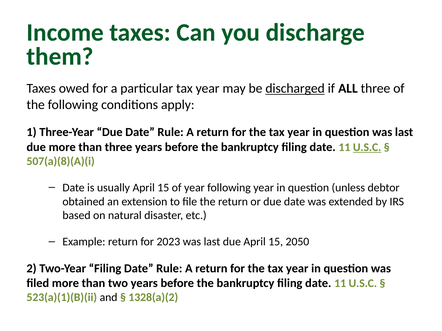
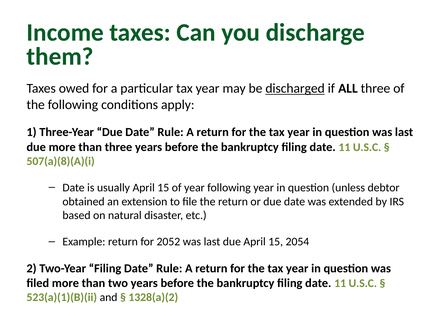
U.S.C at (367, 147) underline: present -> none
2023: 2023 -> 2052
2050: 2050 -> 2054
